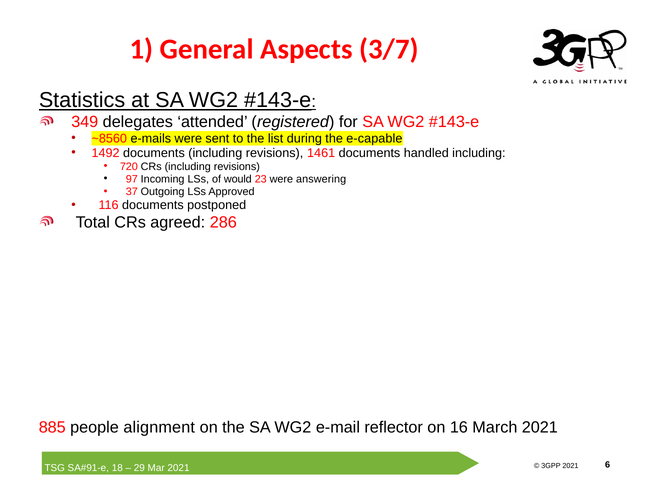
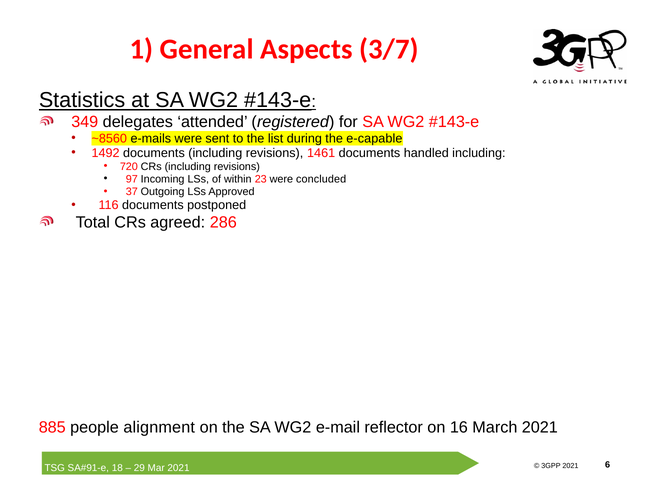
would: would -> within
answering: answering -> concluded
